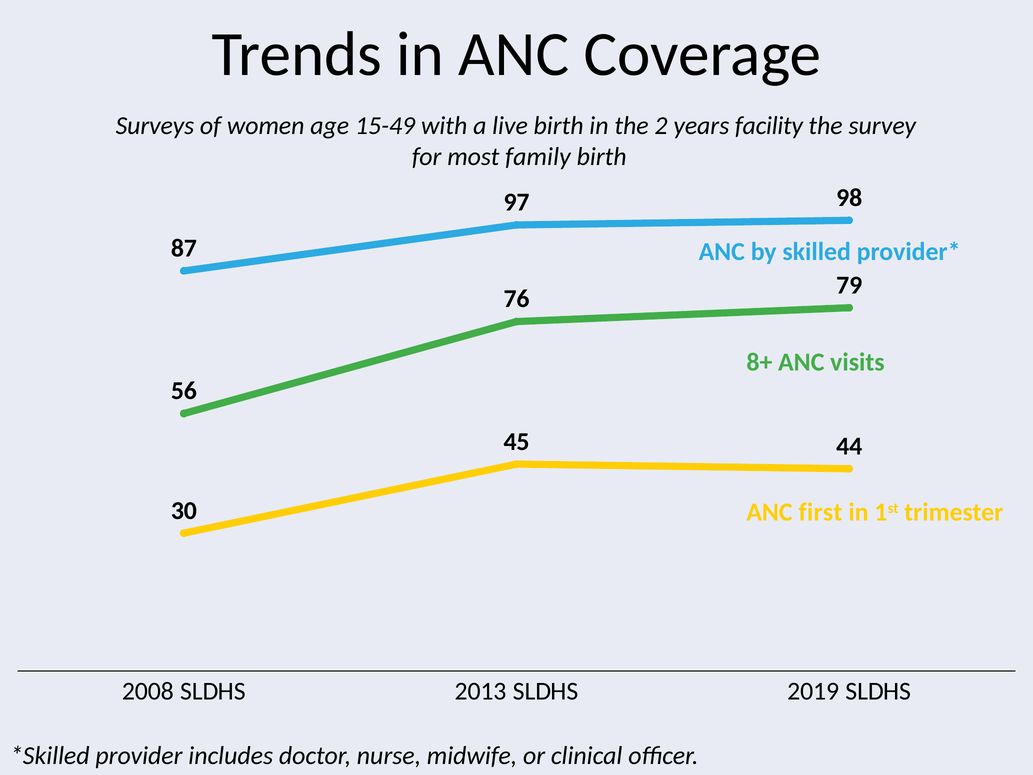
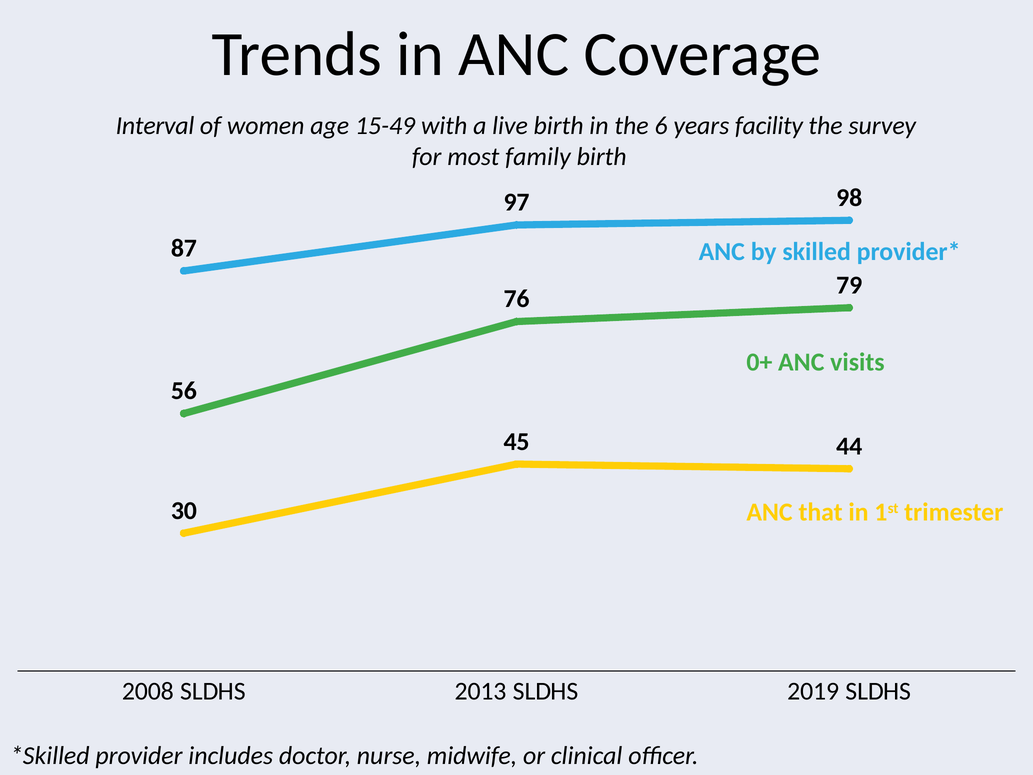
Surveys: Surveys -> Interval
2: 2 -> 6
8+: 8+ -> 0+
first: first -> that
